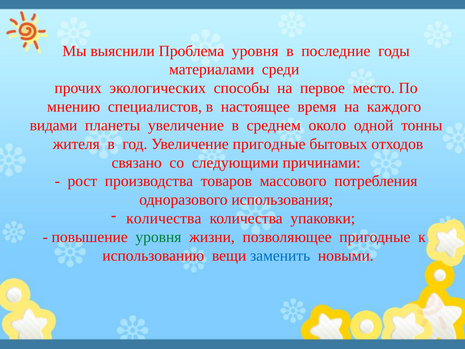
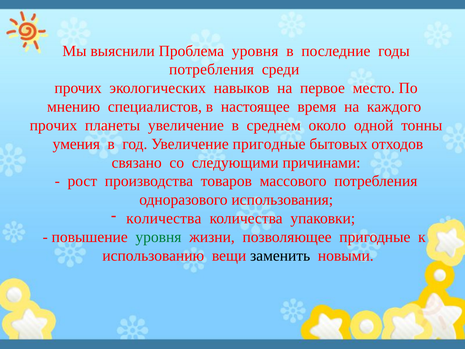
материалами at (212, 69): материалами -> потребления
способы: способы -> навыков
видами at (54, 125): видами -> прочих
жителя: жителя -> умения
заменить colour: blue -> black
